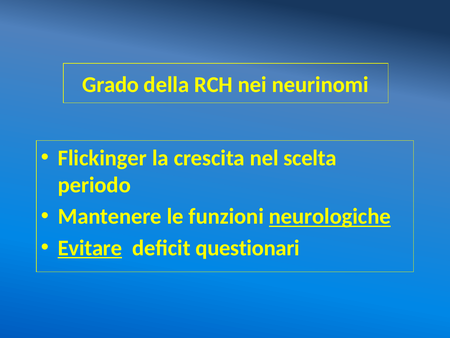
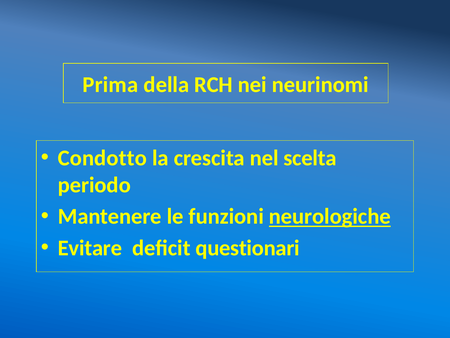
Grado: Grado -> Prima
Flickinger: Flickinger -> Condotto
Evitare underline: present -> none
